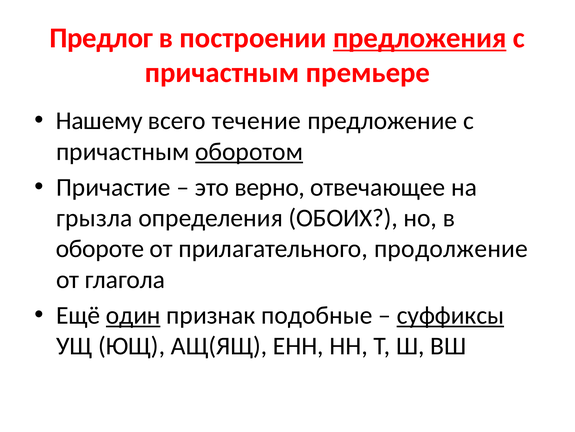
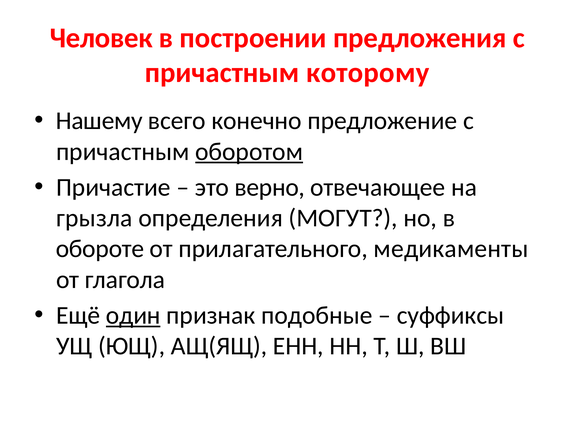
Предлог: Предлог -> Человек
предложения underline: present -> none
премьере: премьере -> которому
течение: течение -> конечно
ОБОИХ: ОБОИХ -> МОГУТ
продолжение: продолжение -> медикаменты
суффиксы underline: present -> none
